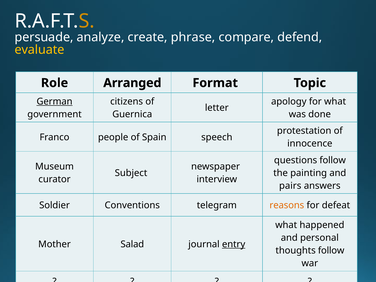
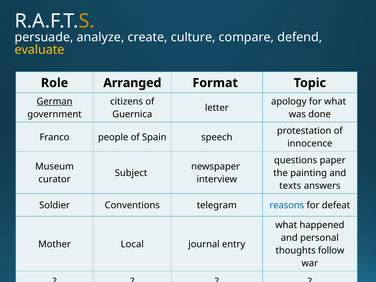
phrase: phrase -> culture
questions follow: follow -> paper
pairs: pairs -> texts
reasons colour: orange -> blue
Salad: Salad -> Local
entry underline: present -> none
